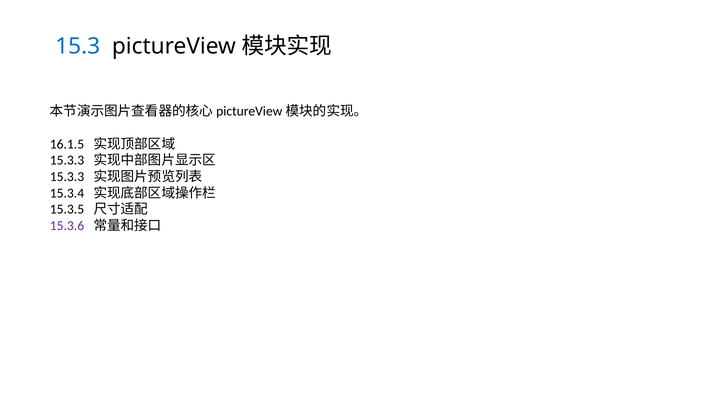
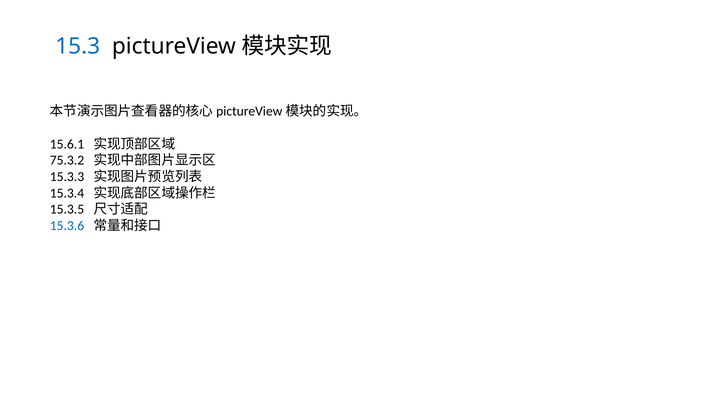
16.1.5: 16.1.5 -> 15.6.1
15.3.3 at (67, 160): 15.3.3 -> 75.3.2
15.3.6 colour: purple -> blue
